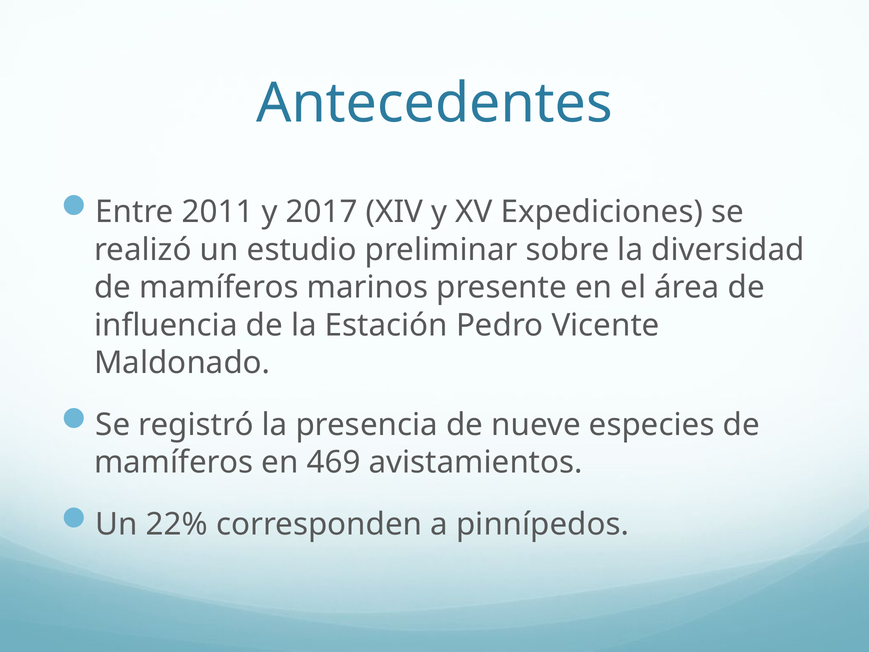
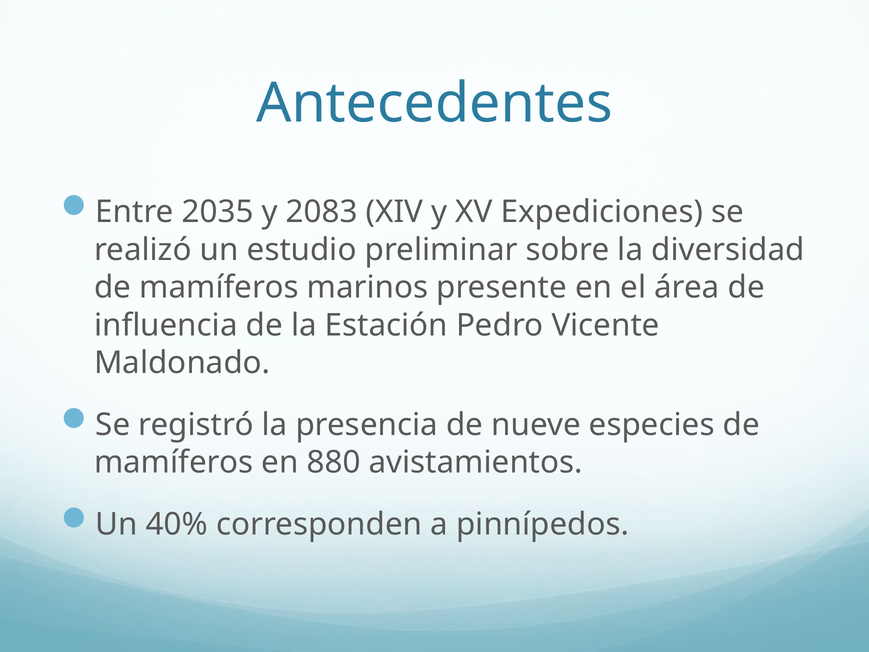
2011: 2011 -> 2035
2017: 2017 -> 2083
469: 469 -> 880
22%: 22% -> 40%
